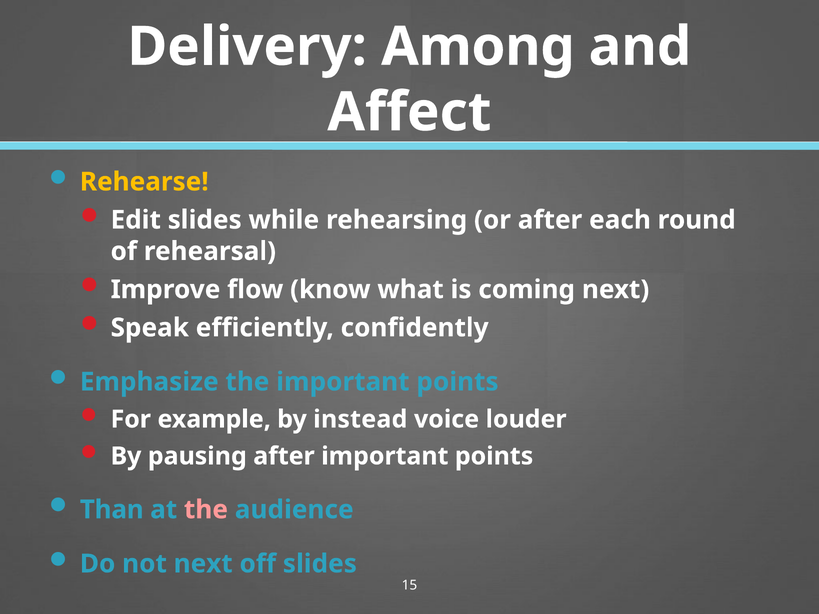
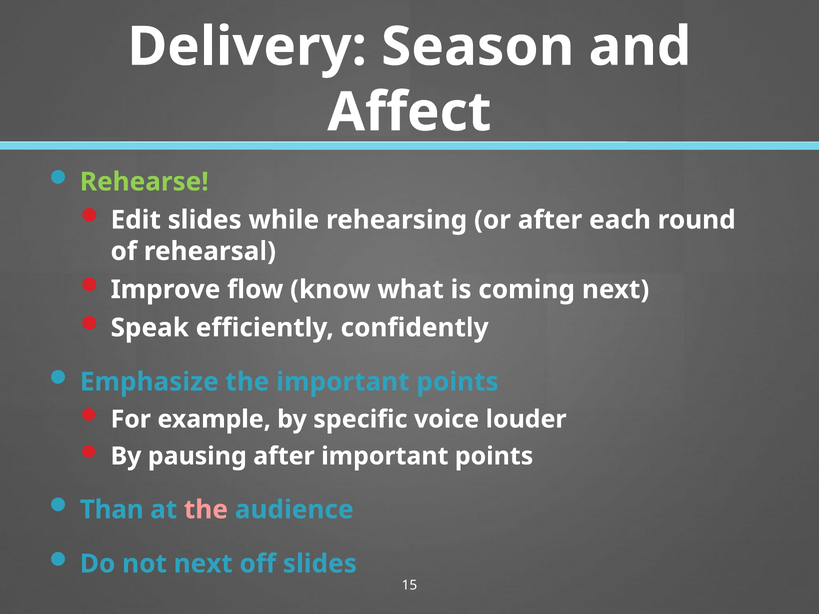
Among: Among -> Season
Rehearse colour: yellow -> light green
instead: instead -> specific
